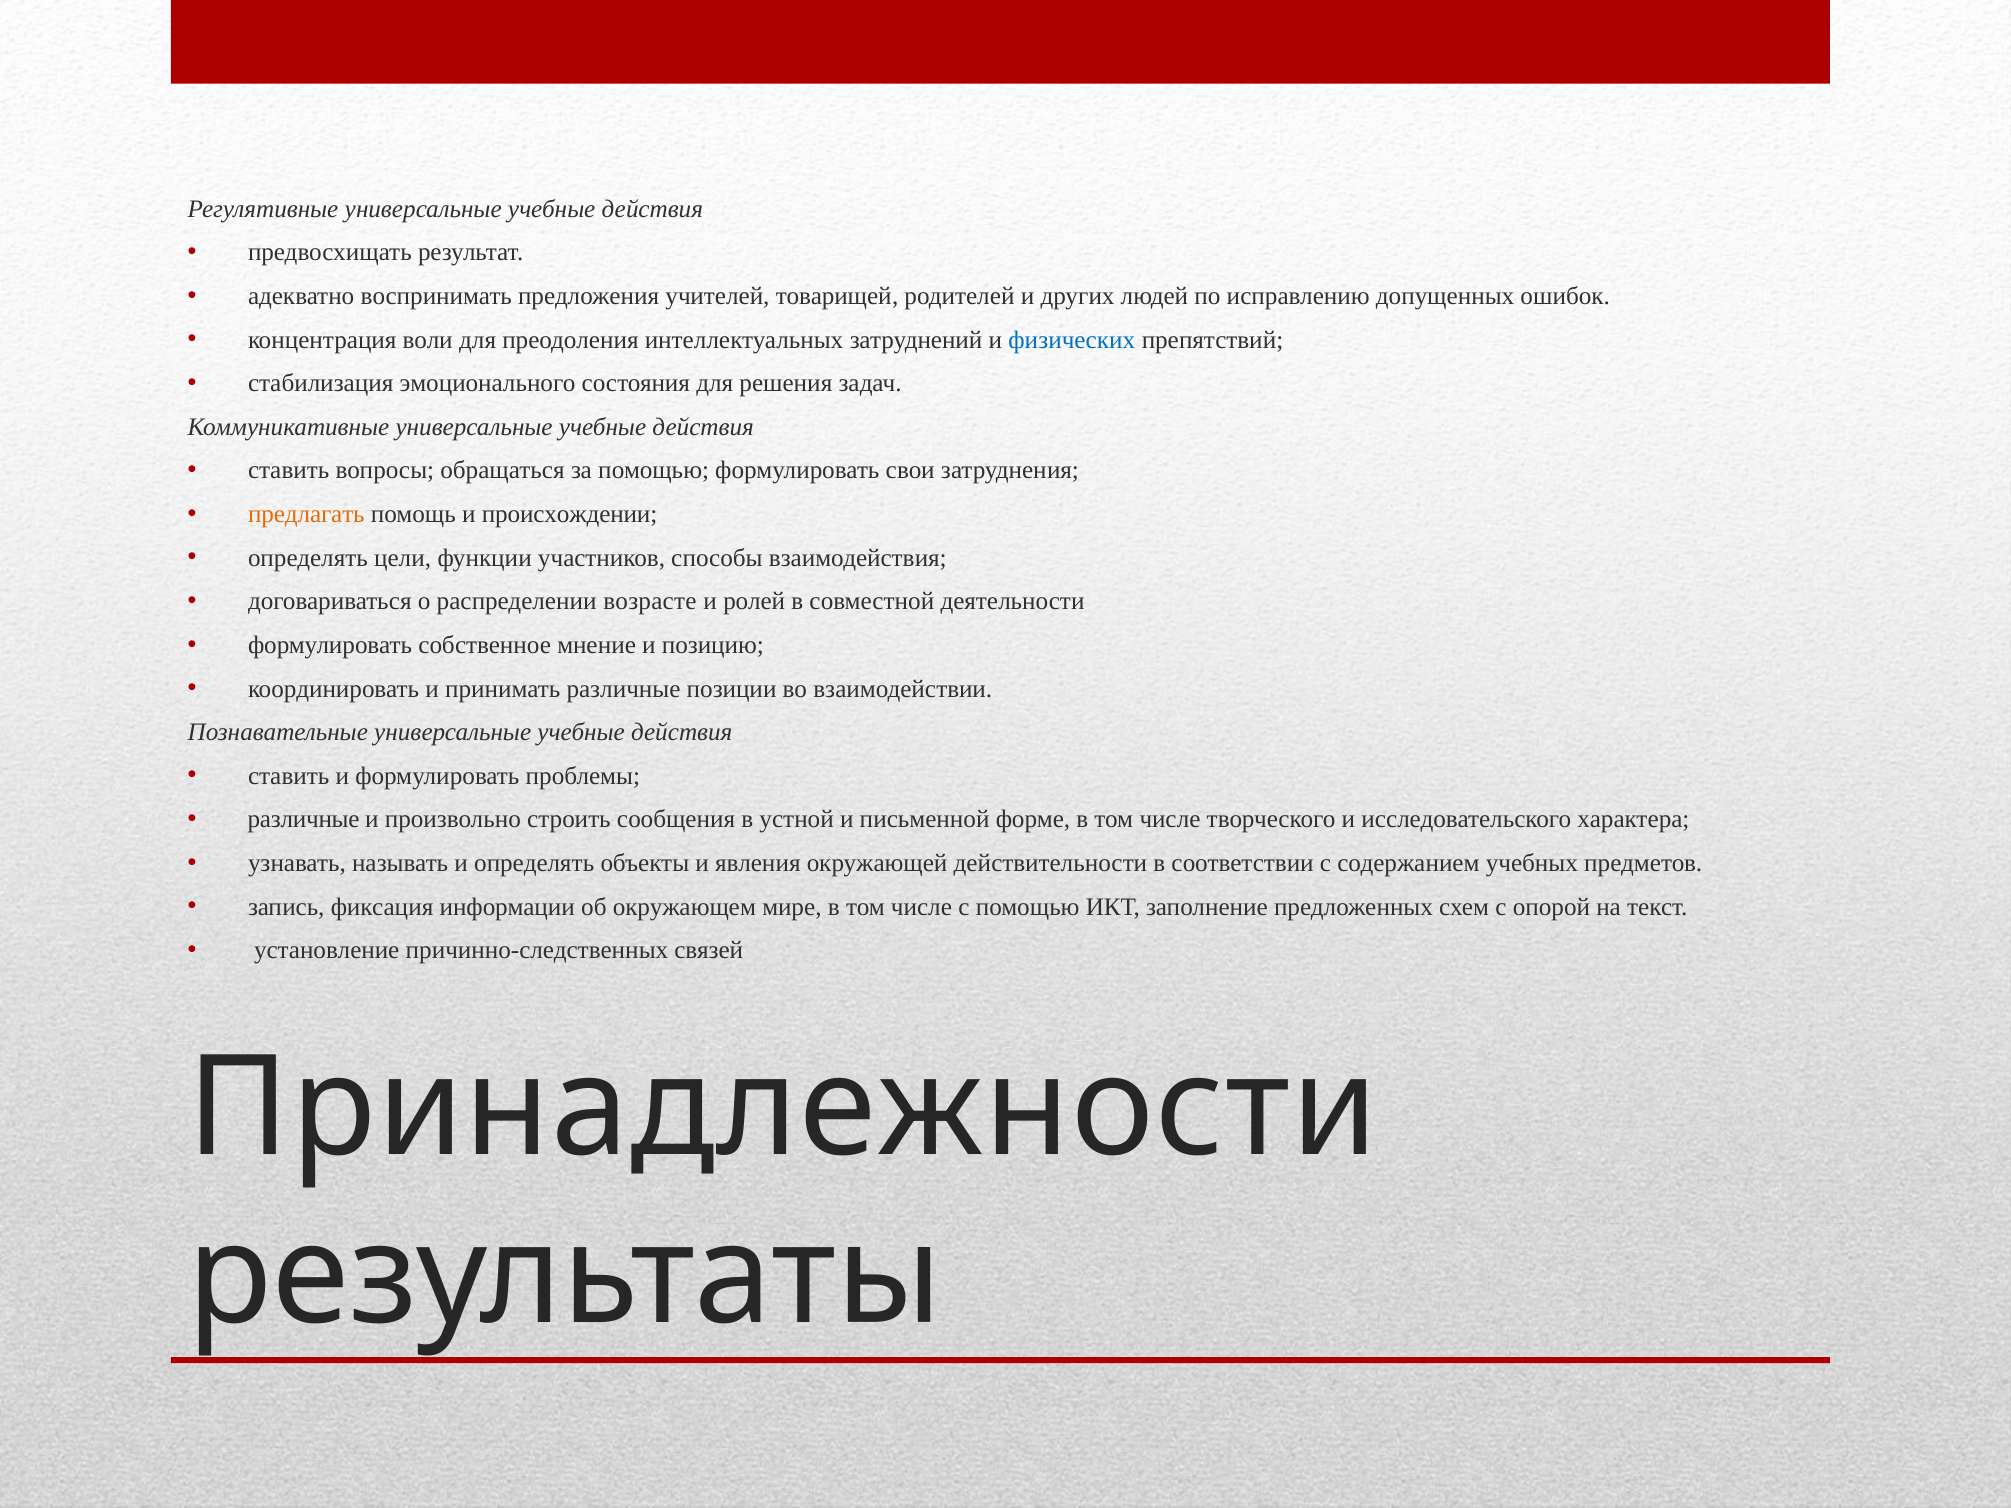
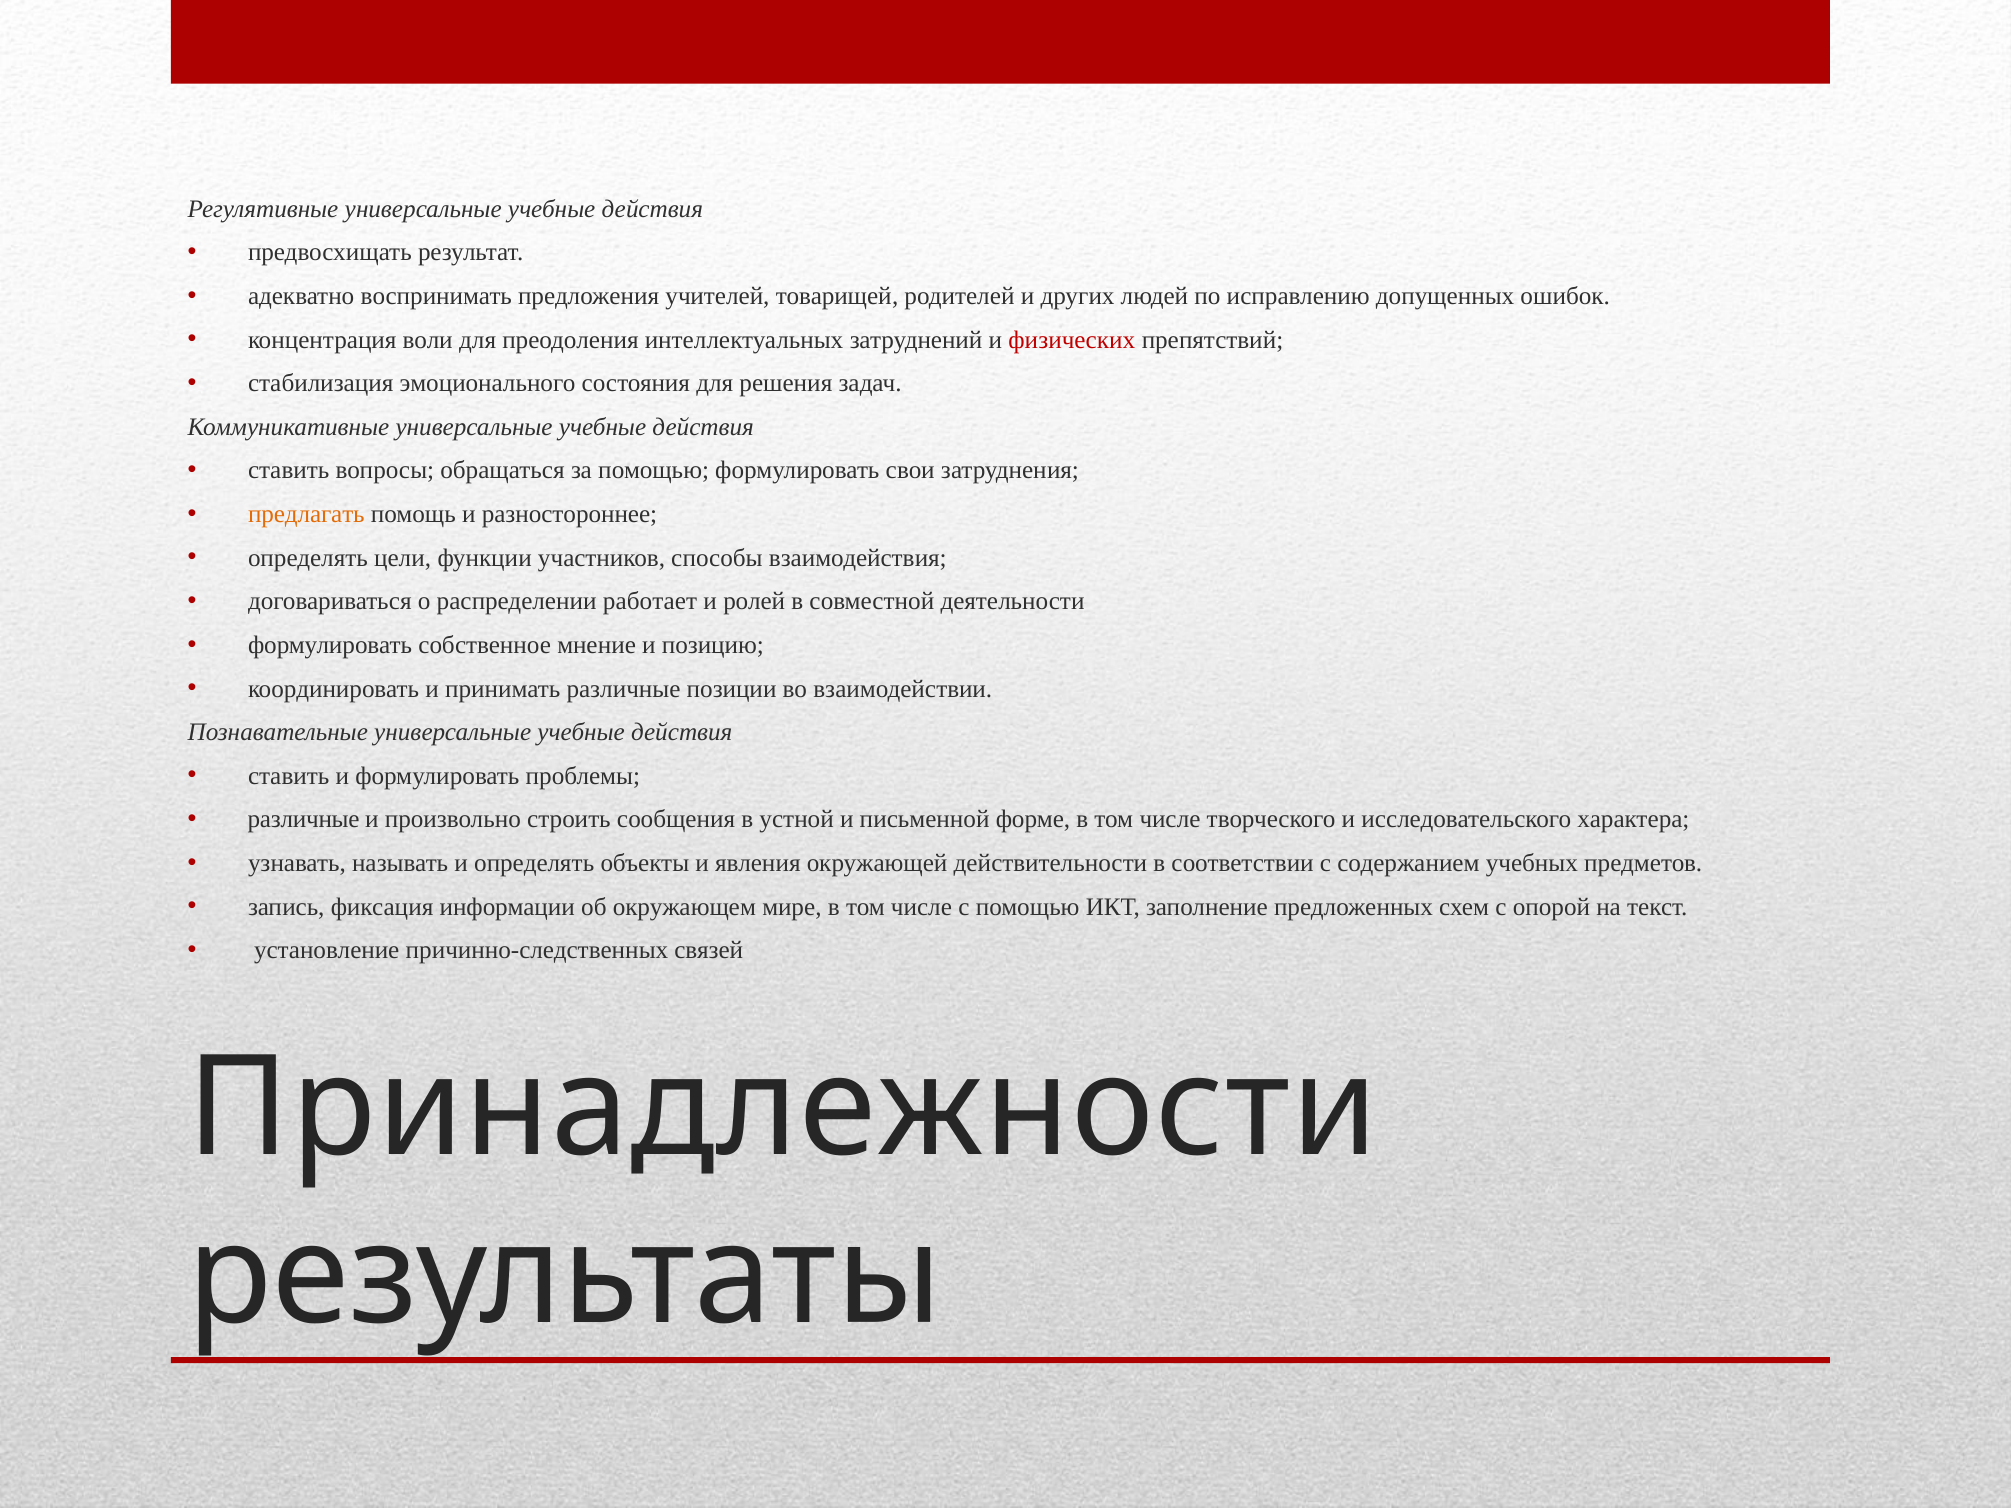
физических colour: blue -> red
происхождении: происхождении -> разностороннее
возрасте: возрасте -> работает
